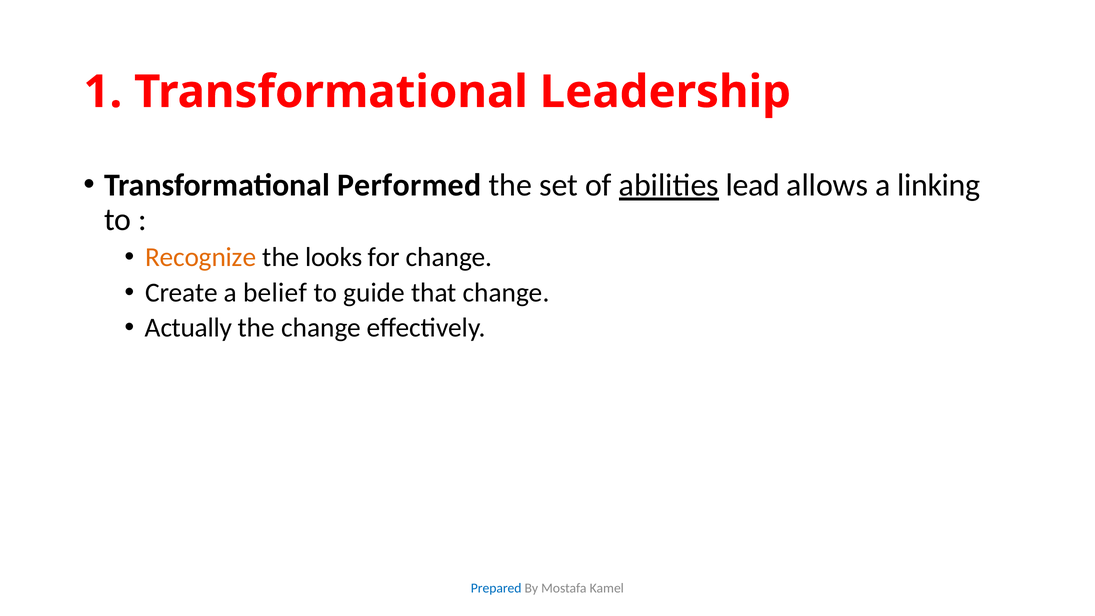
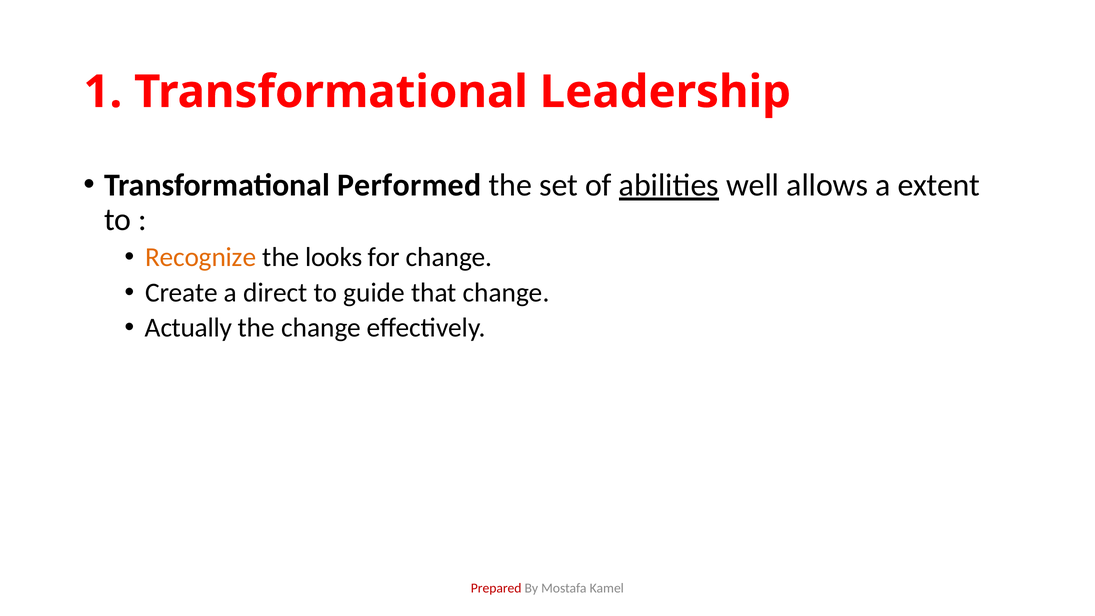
lead: lead -> well
linking: linking -> extent
belief: belief -> direct
Prepared colour: blue -> red
